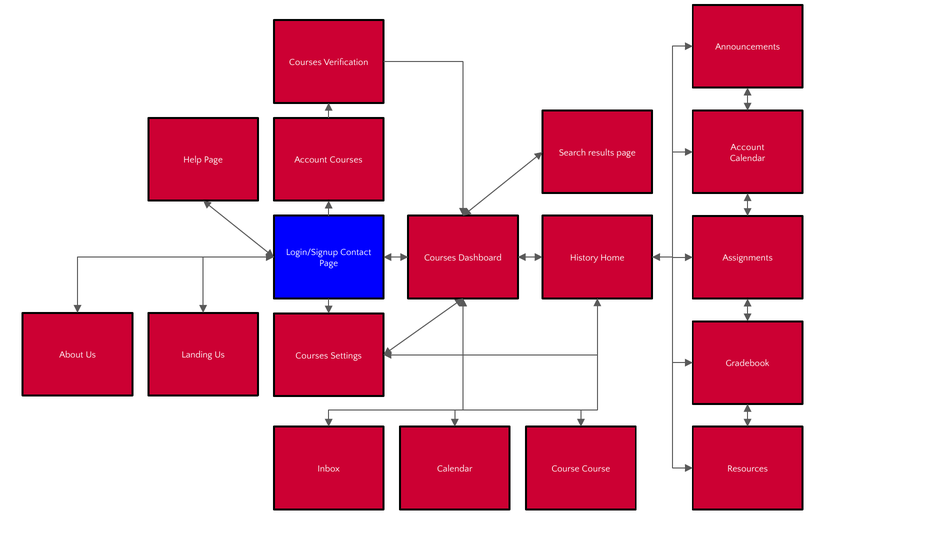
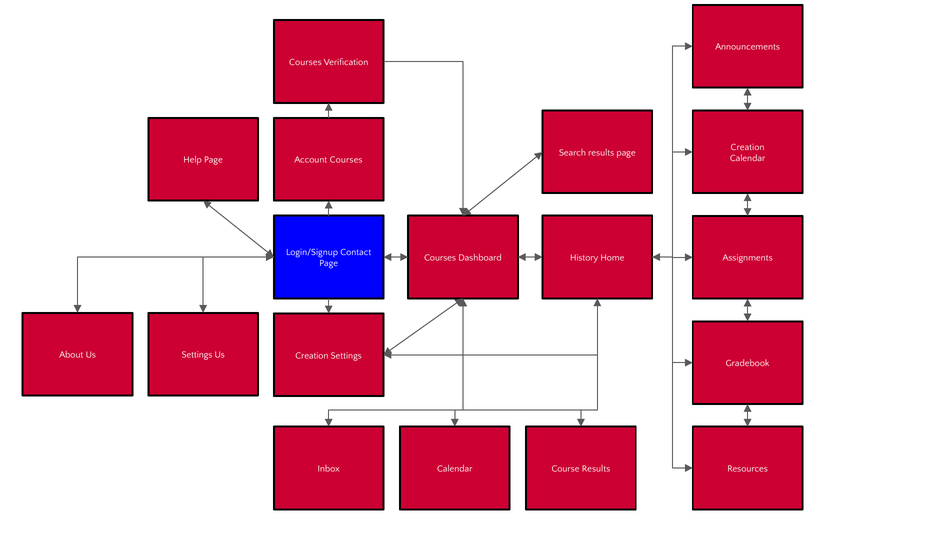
Account at (748, 147): Account -> Creation
Landing at (197, 355): Landing -> Settings
Courses at (312, 356): Courses -> Creation
Course Course: Course -> Results
